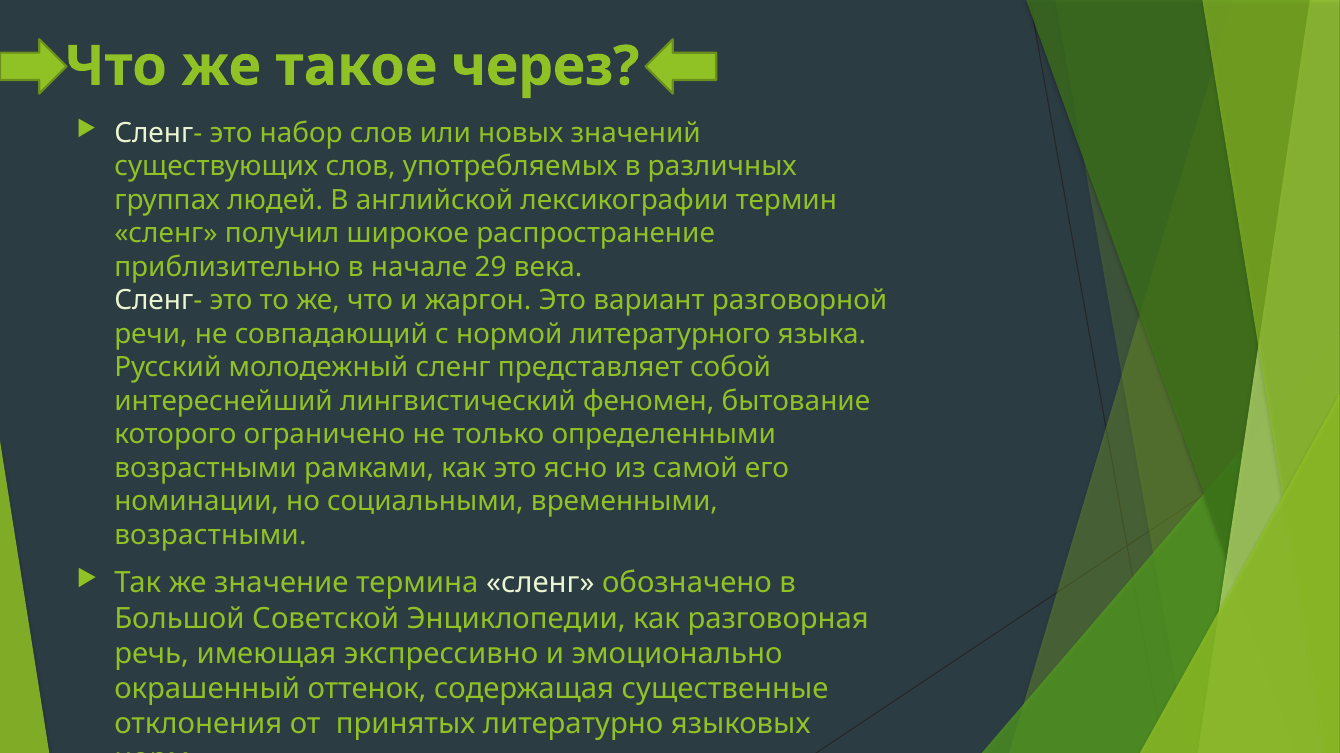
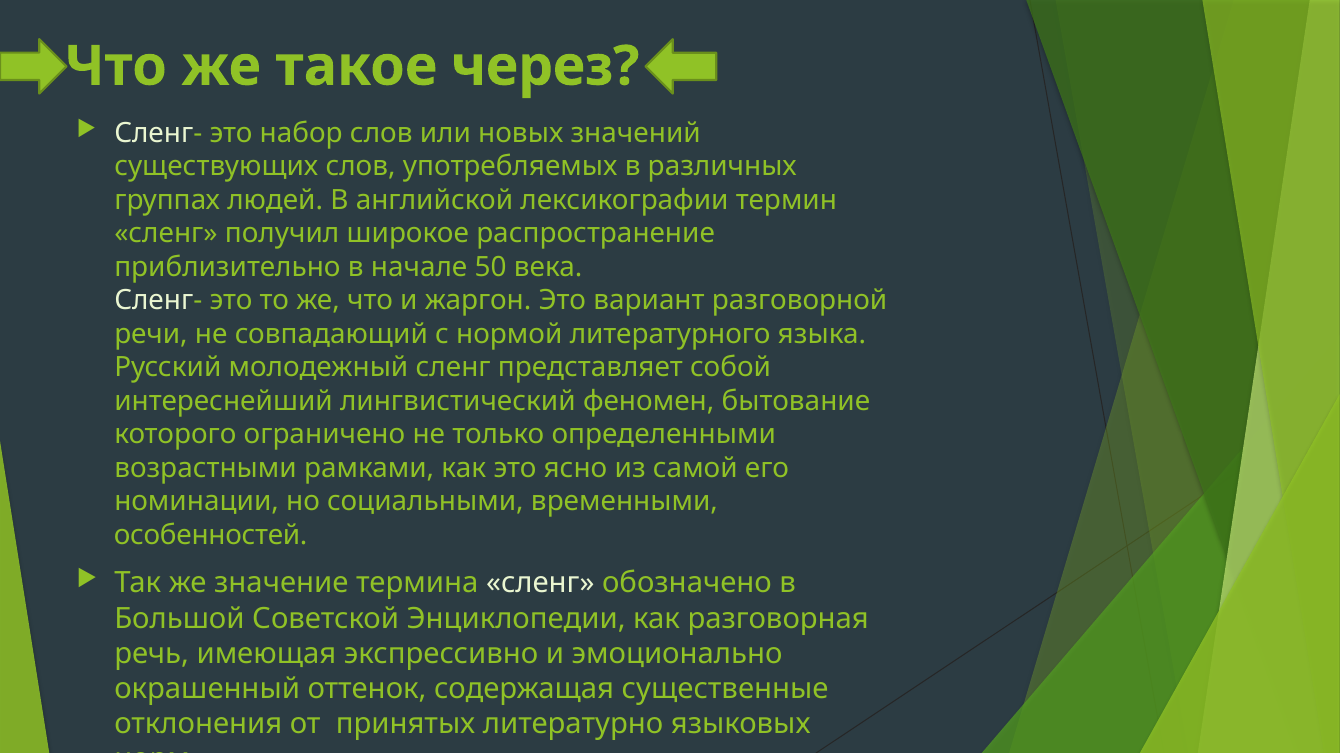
29: 29 -> 50
возрастными at (210, 535): возрастными -> особенностей
